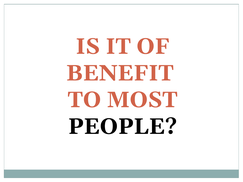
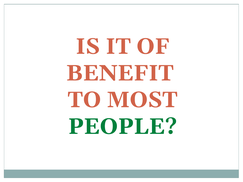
PEOPLE colour: black -> green
